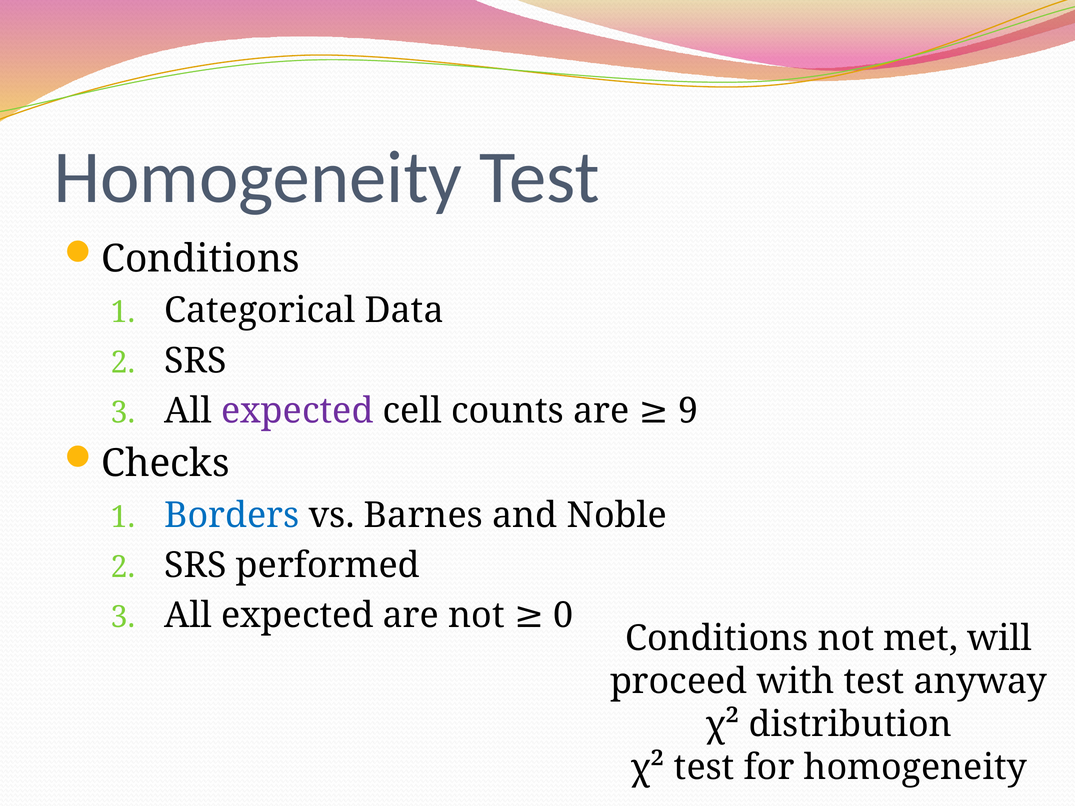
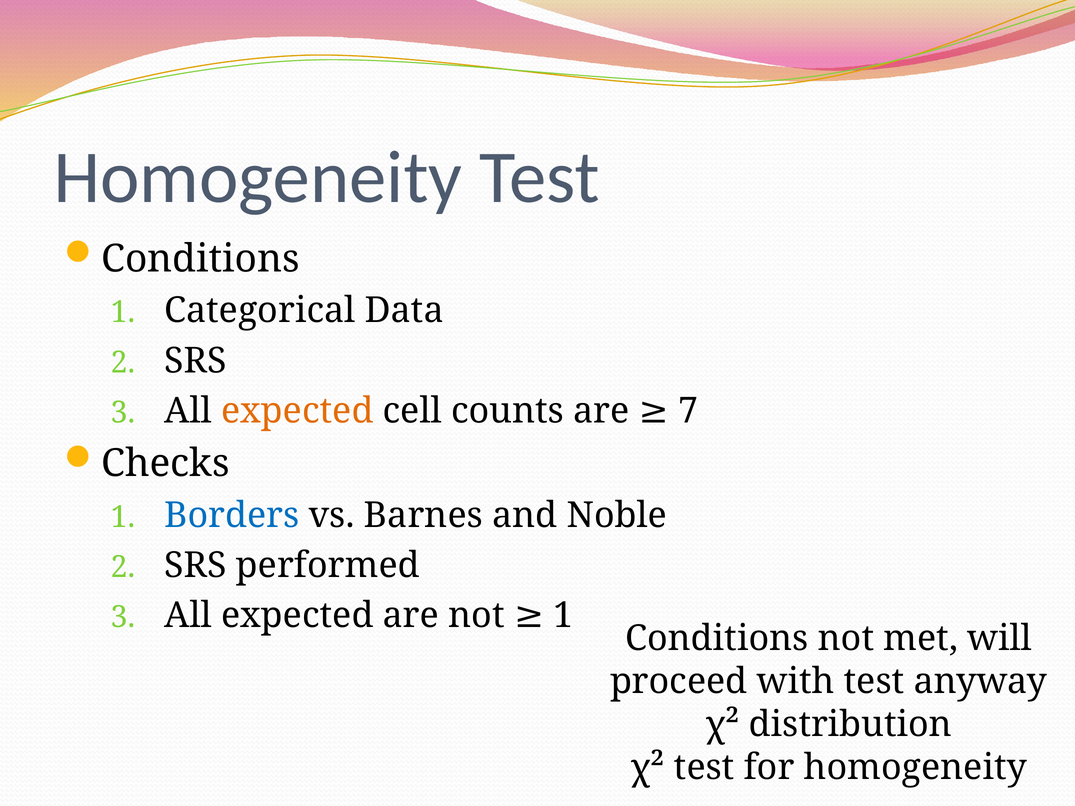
expected at (297, 411) colour: purple -> orange
9: 9 -> 7
not 0: 0 -> 1
